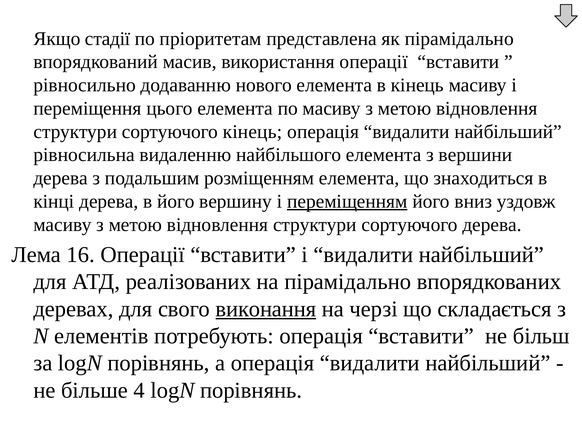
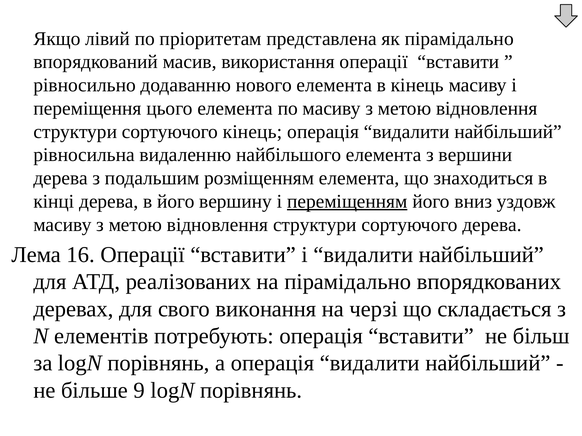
стадії: стадії -> лівий
виконання underline: present -> none
4: 4 -> 9
